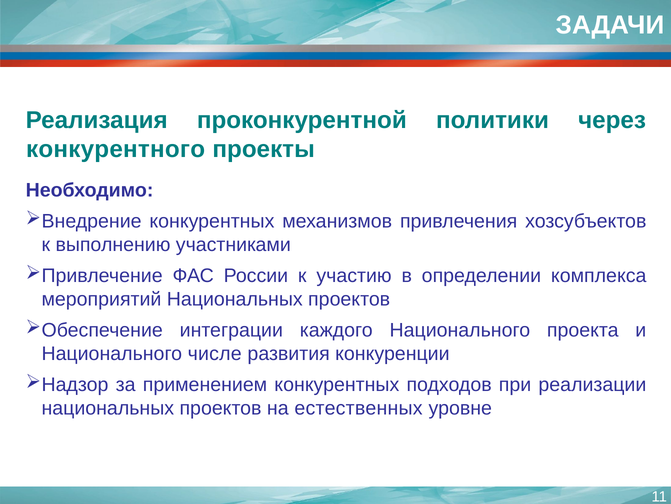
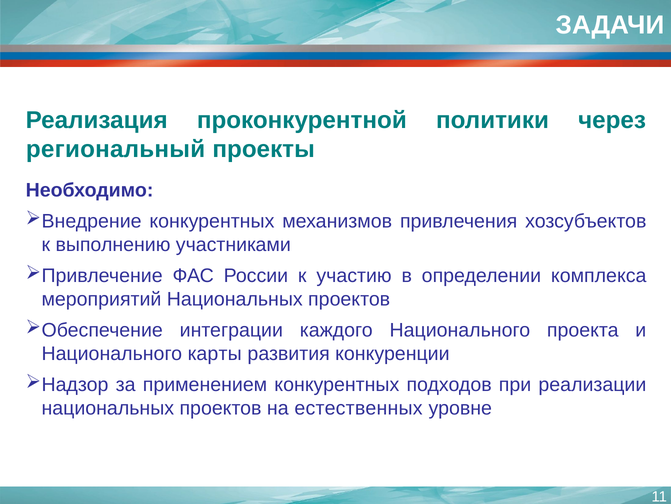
конкурентного: конкурентного -> региональный
числе: числе -> карты
